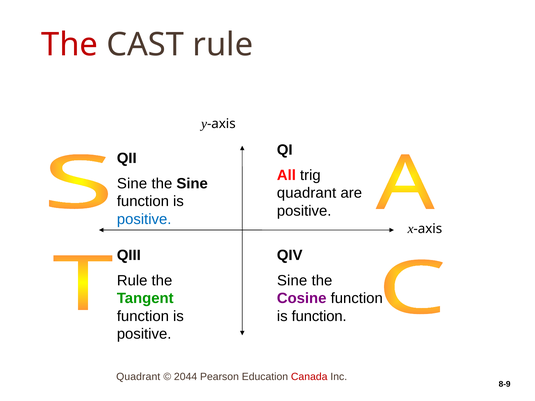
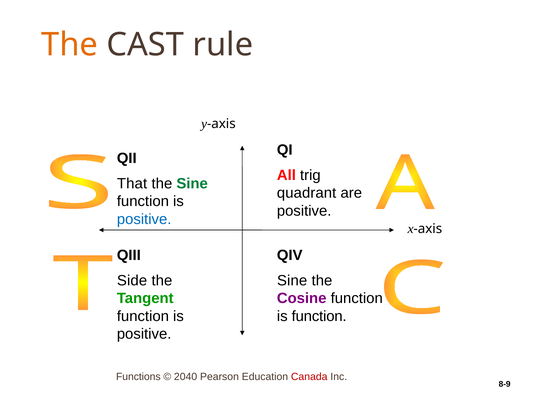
The at (70, 45) colour: red -> orange
Sine at (132, 184): Sine -> That
Sine at (192, 184) colour: black -> green
Rule at (132, 281): Rule -> Side
Quadrant at (138, 377): Quadrant -> Functions
2044: 2044 -> 2040
